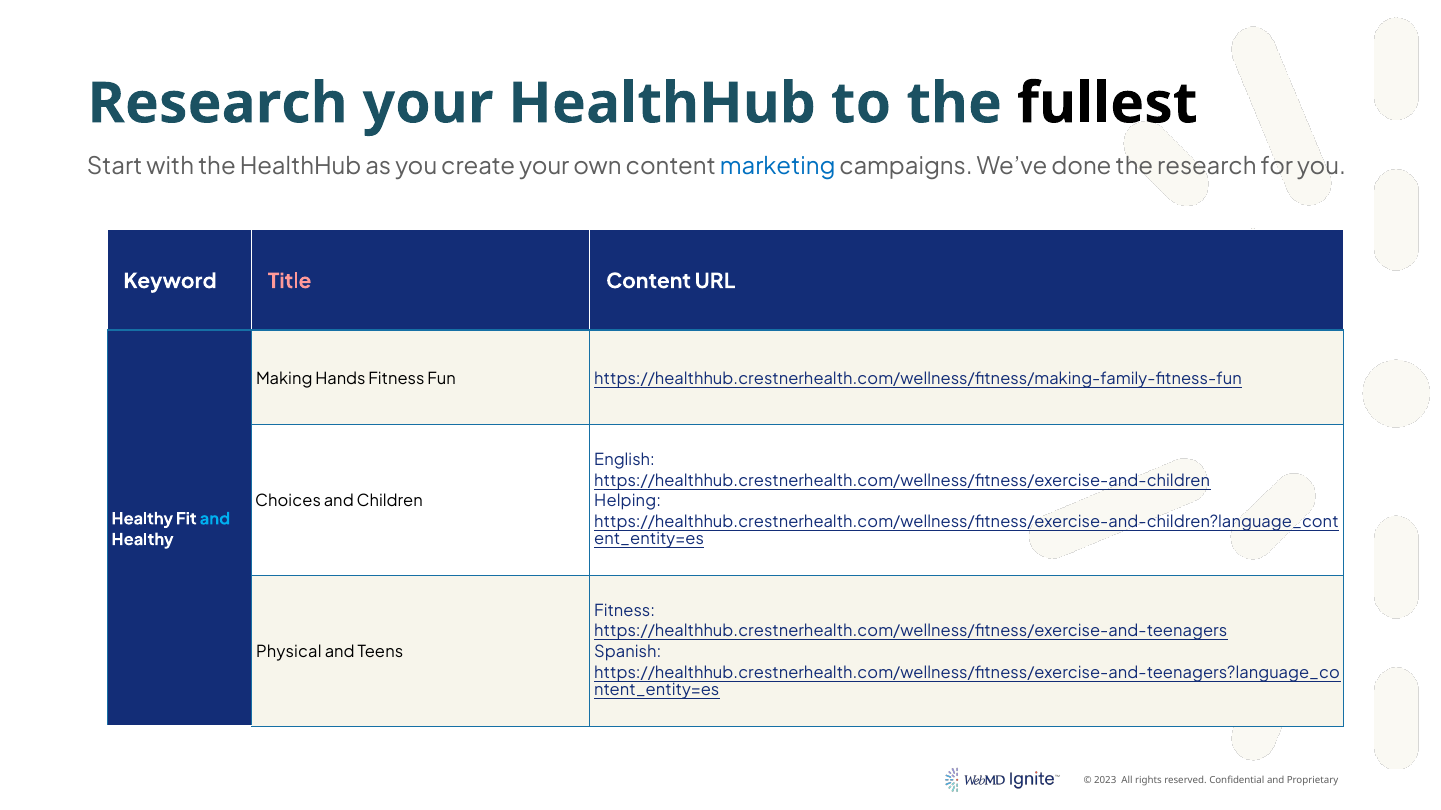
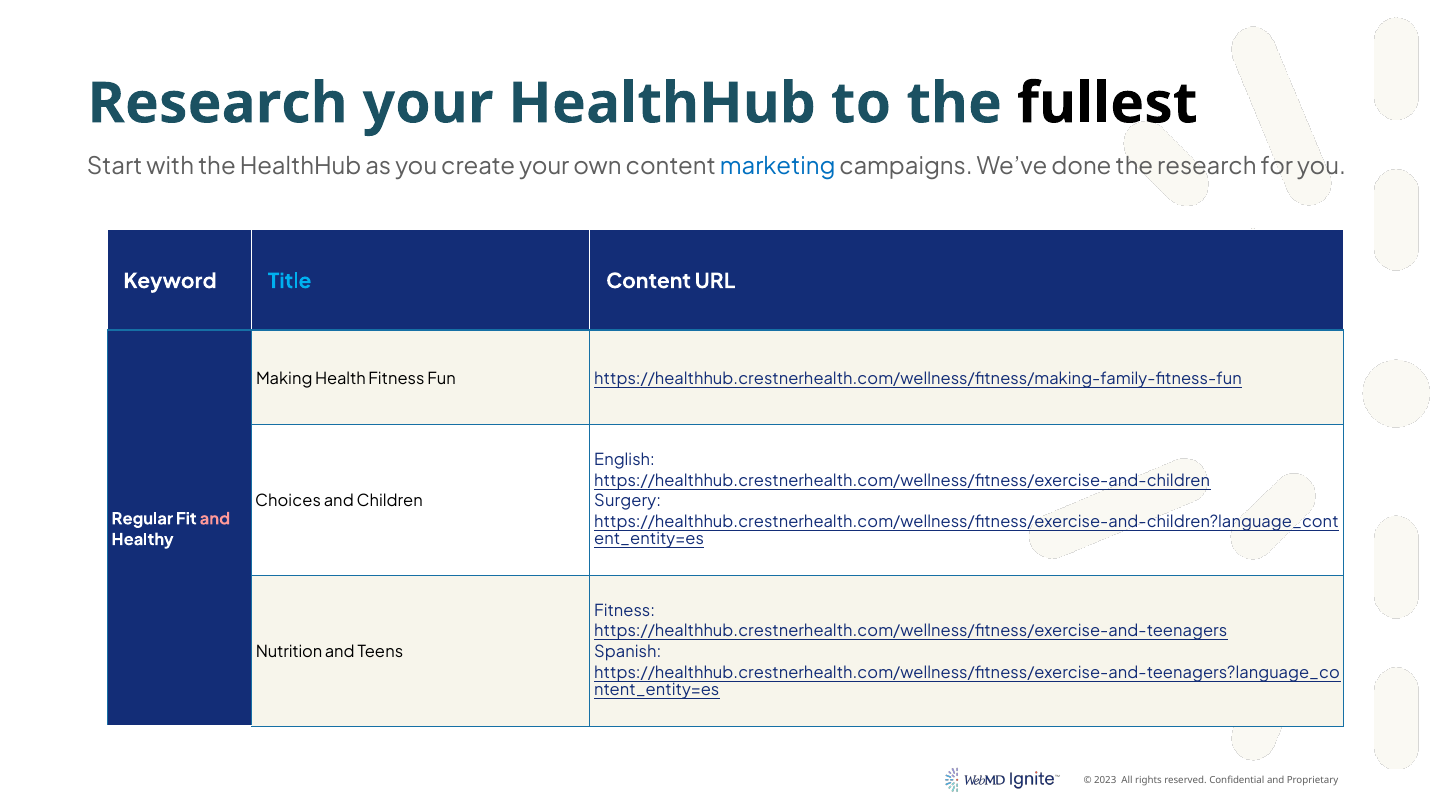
Title colour: pink -> light blue
Hands: Hands -> Health
Helping: Helping -> Surgery
Healthy at (142, 519): Healthy -> Regular
and at (215, 519) colour: light blue -> pink
Physical: Physical -> Nutrition
